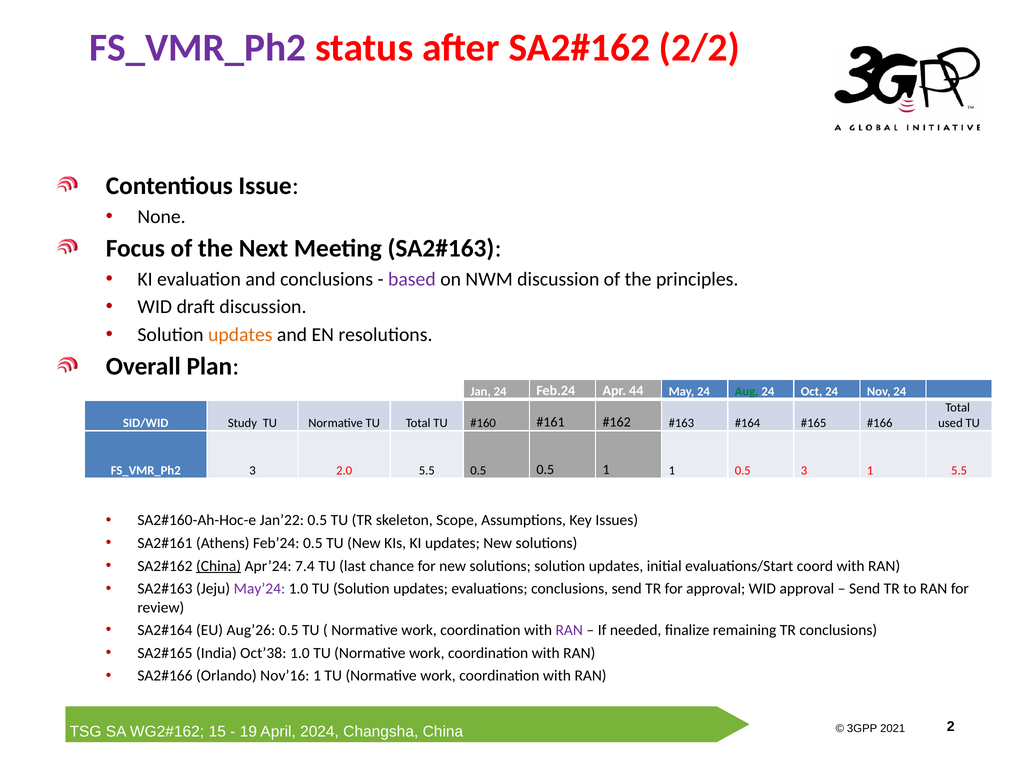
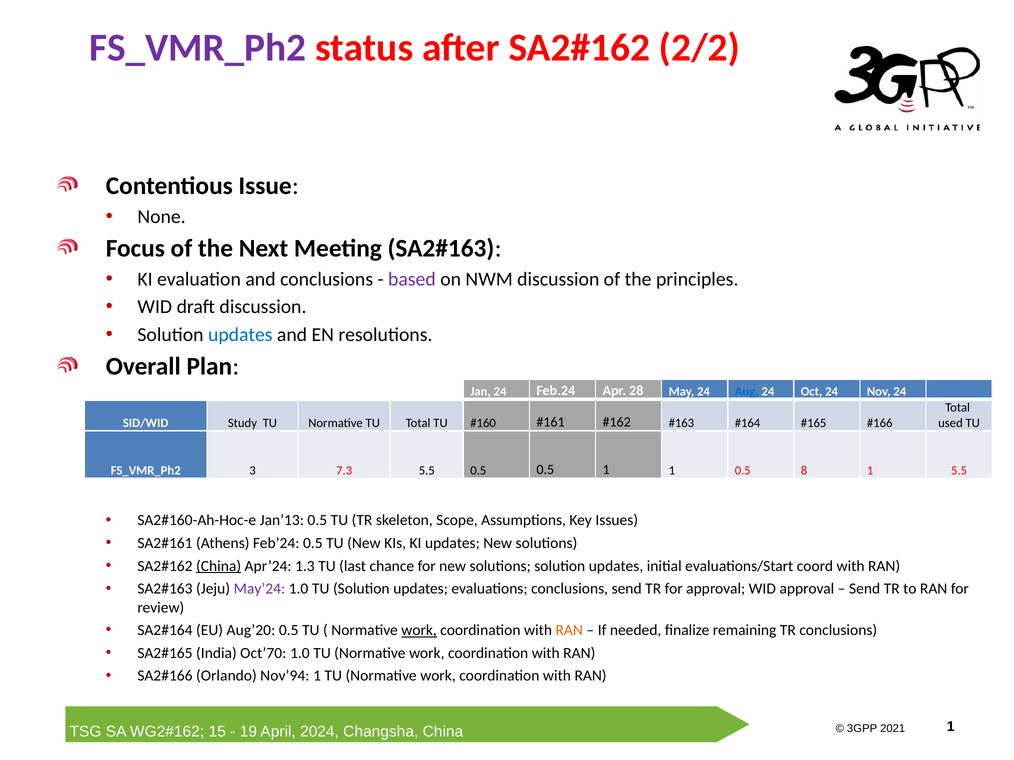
updates at (240, 335) colour: orange -> blue
44: 44 -> 28
Aug colour: green -> blue
2.0: 2.0 -> 7.3
0.5 3: 3 -> 8
Jan’22: Jan’22 -> Jan’13
7.4: 7.4 -> 1.3
Aug’26: Aug’26 -> Aug’20
work at (419, 631) underline: none -> present
RAN at (569, 631) colour: purple -> orange
Oct’38: Oct’38 -> Oct’70
Nov’16: Nov’16 -> Nov’94
China 2: 2 -> 1
